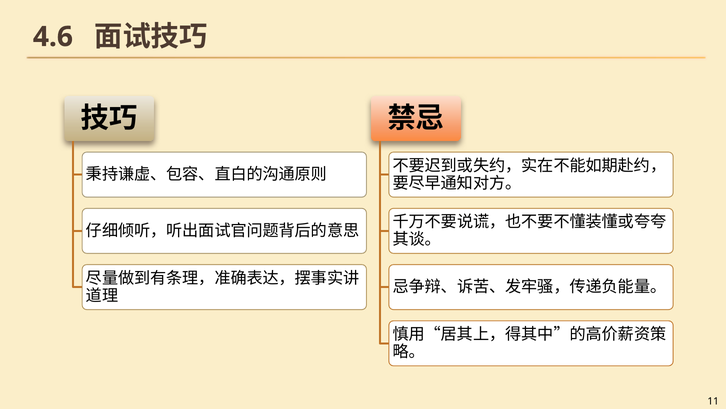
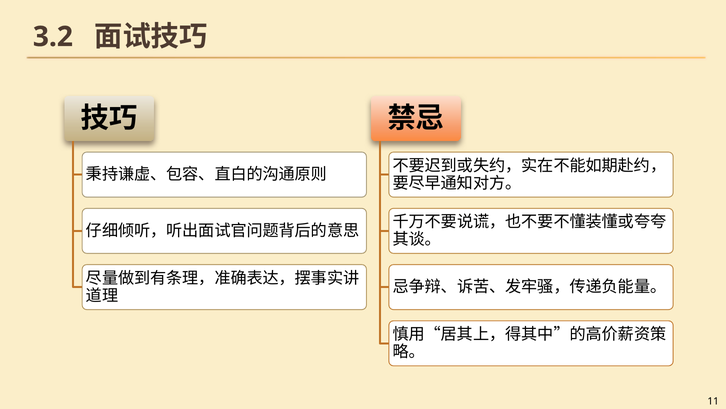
4.6: 4.6 -> 3.2
